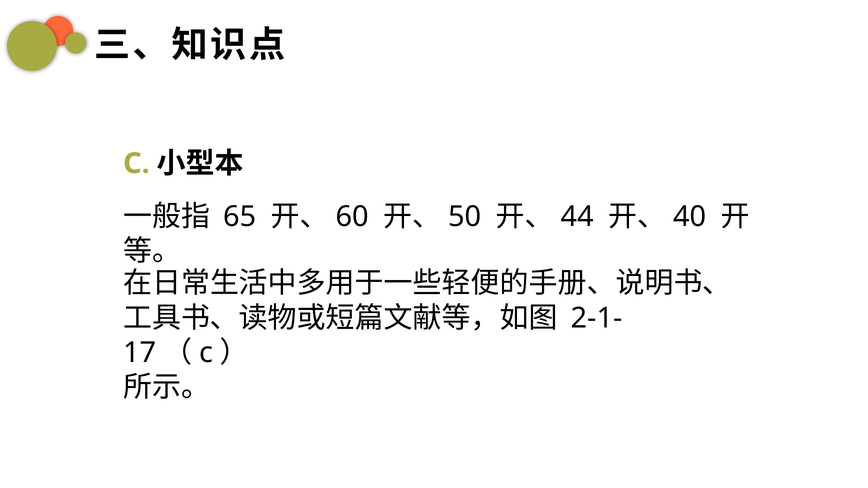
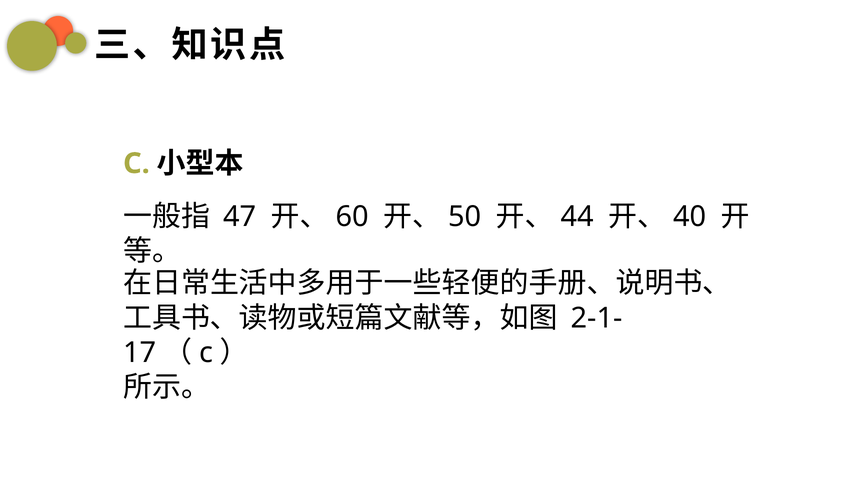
65: 65 -> 47
